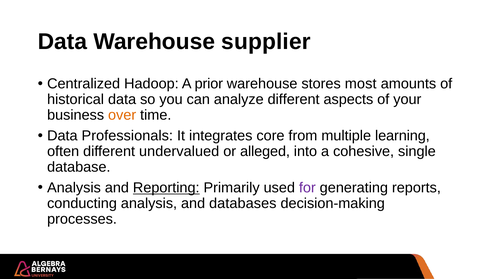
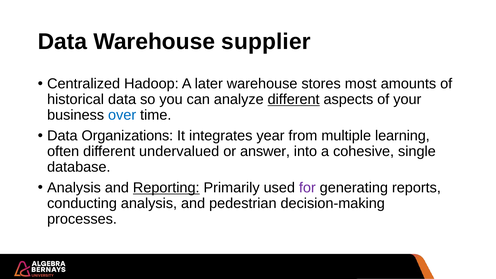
prior: prior -> later
different at (294, 99) underline: none -> present
over colour: orange -> blue
Professionals: Professionals -> Organizations
core: core -> year
alleged: alleged -> answer
databases: databases -> pedestrian
